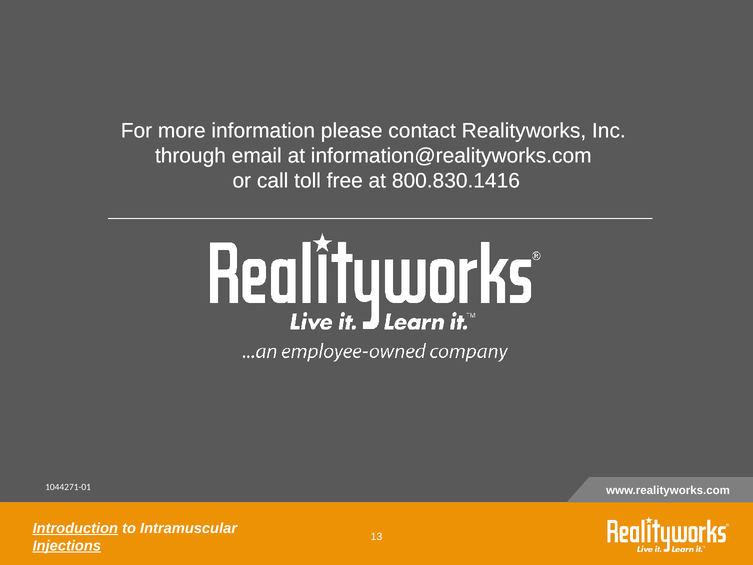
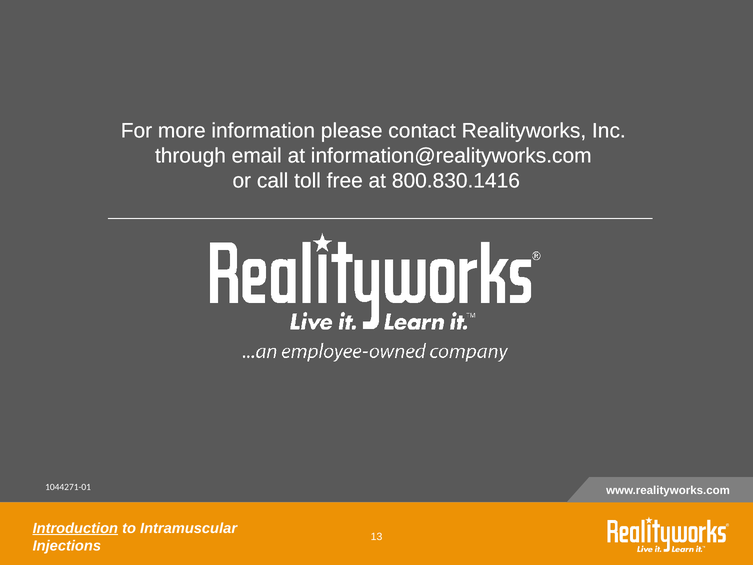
Injections underline: present -> none
